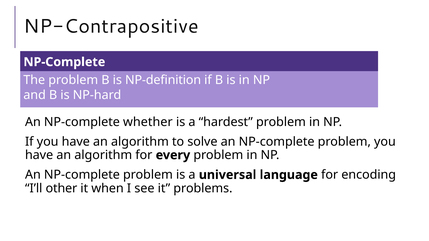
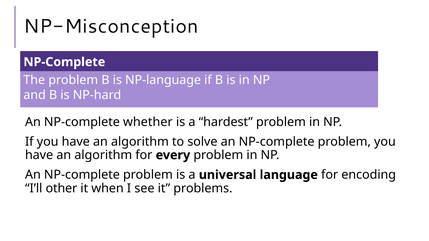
NP-Contrapositive: NP-Contrapositive -> NP-Misconception
NP-definition: NP-definition -> NP-language
